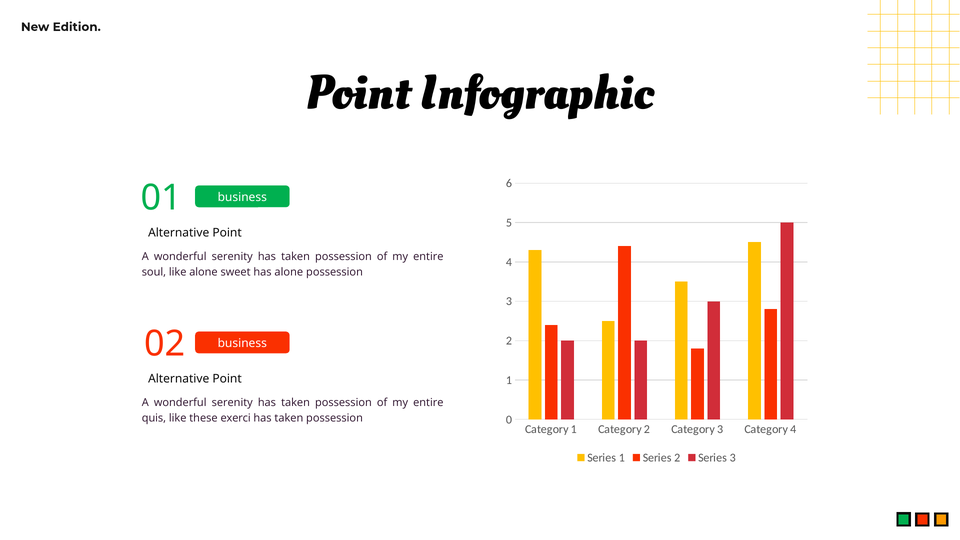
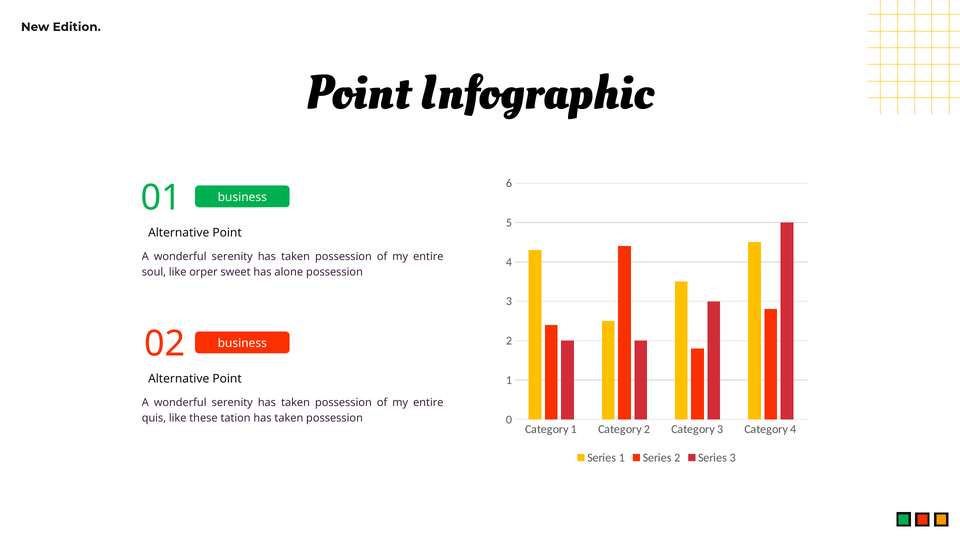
like alone: alone -> orper
exerci: exerci -> tation
